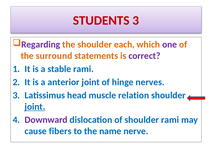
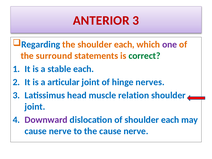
STUDENTS: STUDENTS -> ANTERIOR
Regarding colour: purple -> blue
correct colour: purple -> green
stable rami: rami -> each
anterior: anterior -> articular
joint at (35, 107) underline: present -> none
of shoulder rami: rami -> each
fibers at (60, 131): fibers -> nerve
the name: name -> cause
